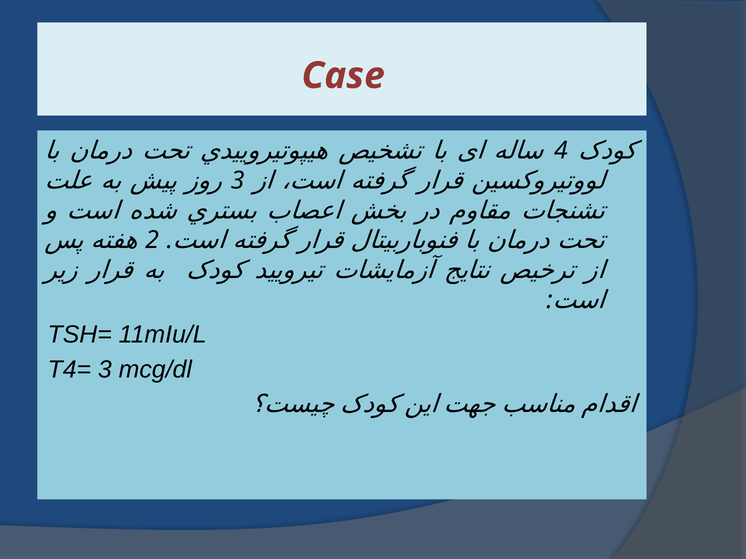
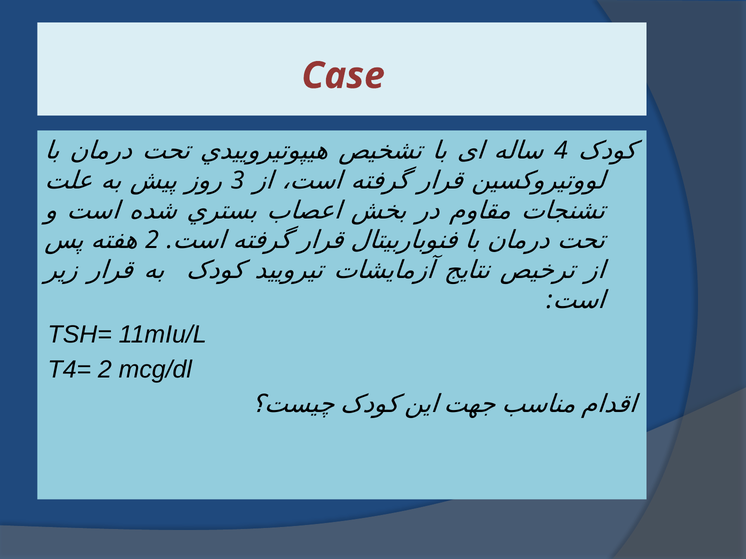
T4= 3: 3 -> 2
